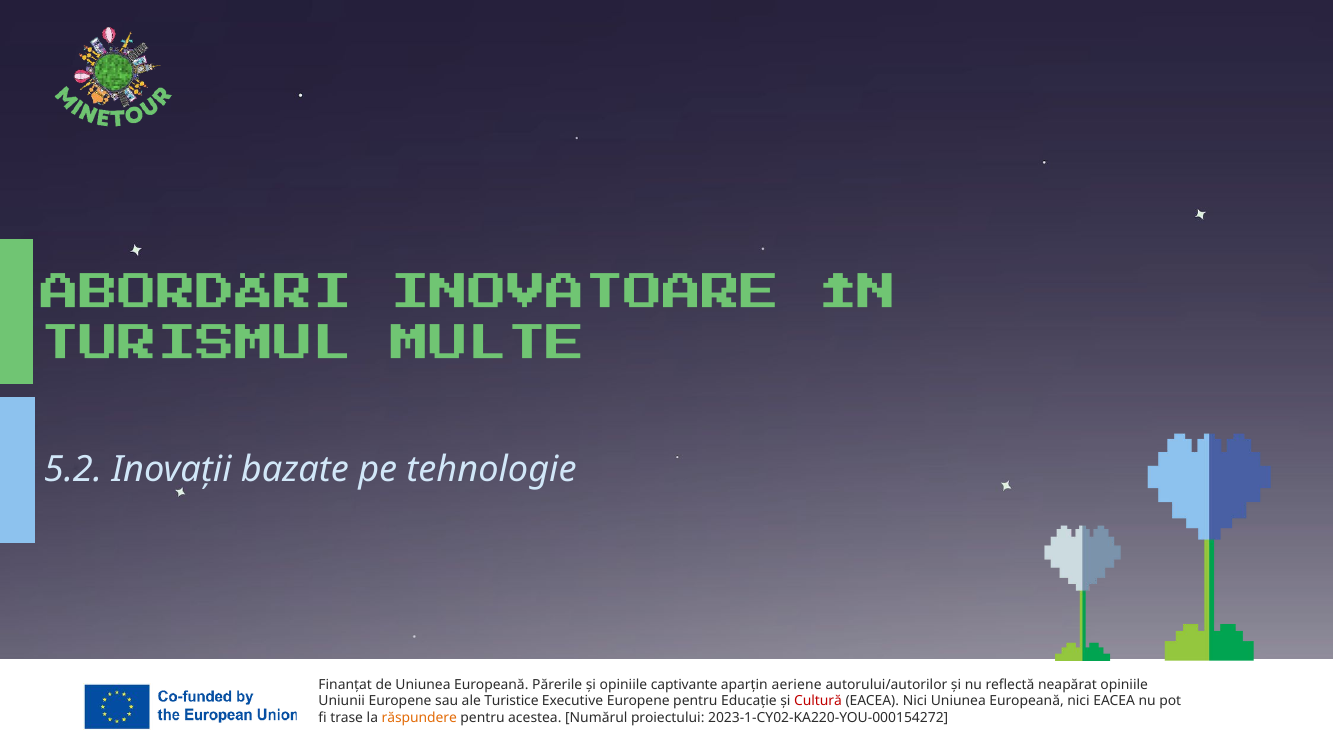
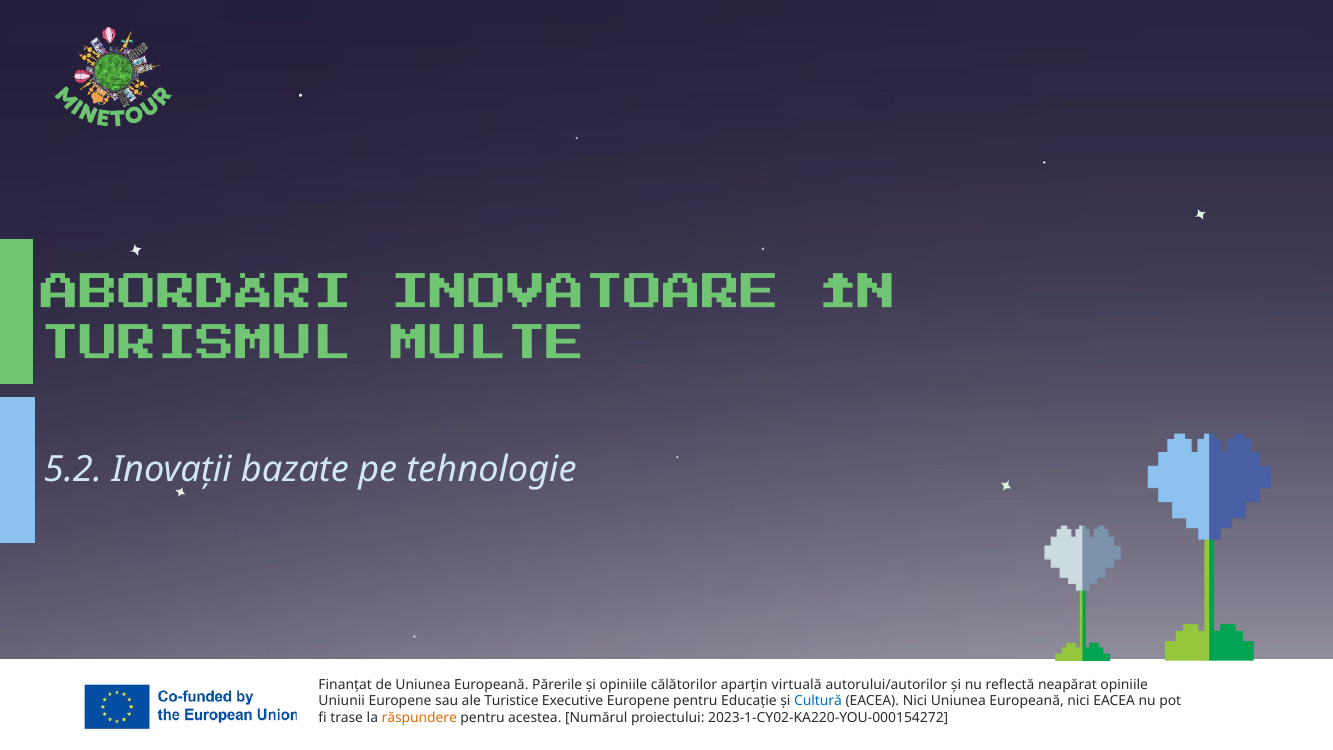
captivante: captivante -> călătorilor
aeriene: aeriene -> virtuală
Cultură colour: red -> blue
